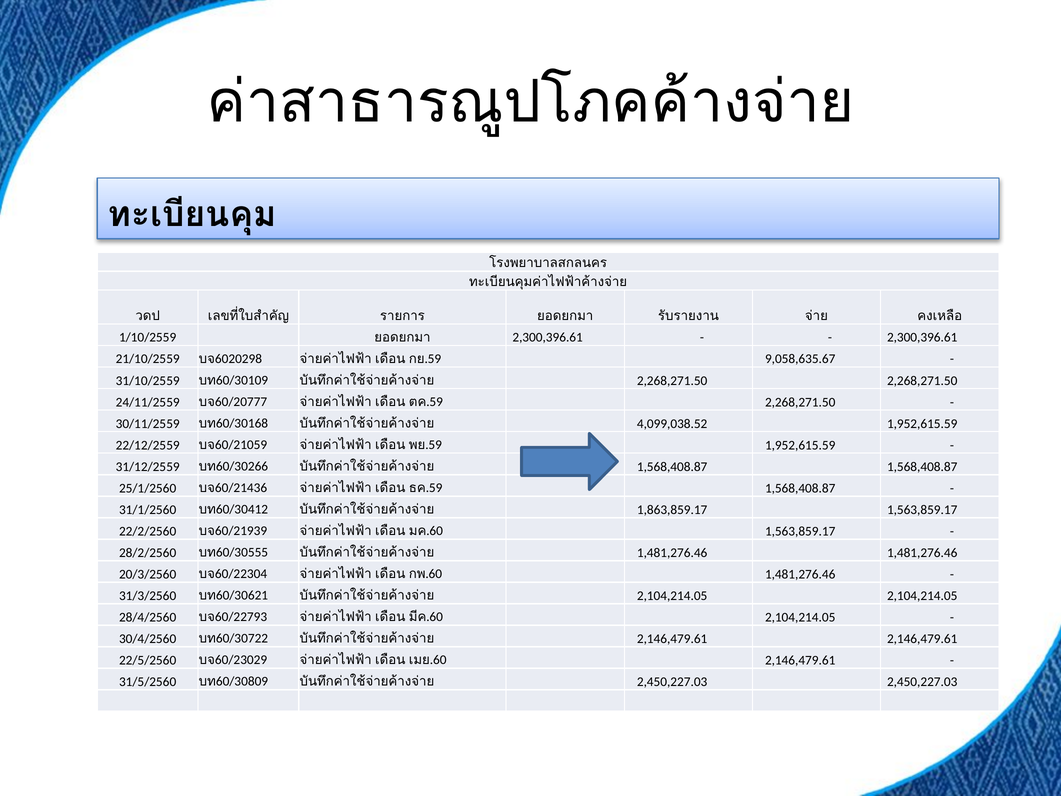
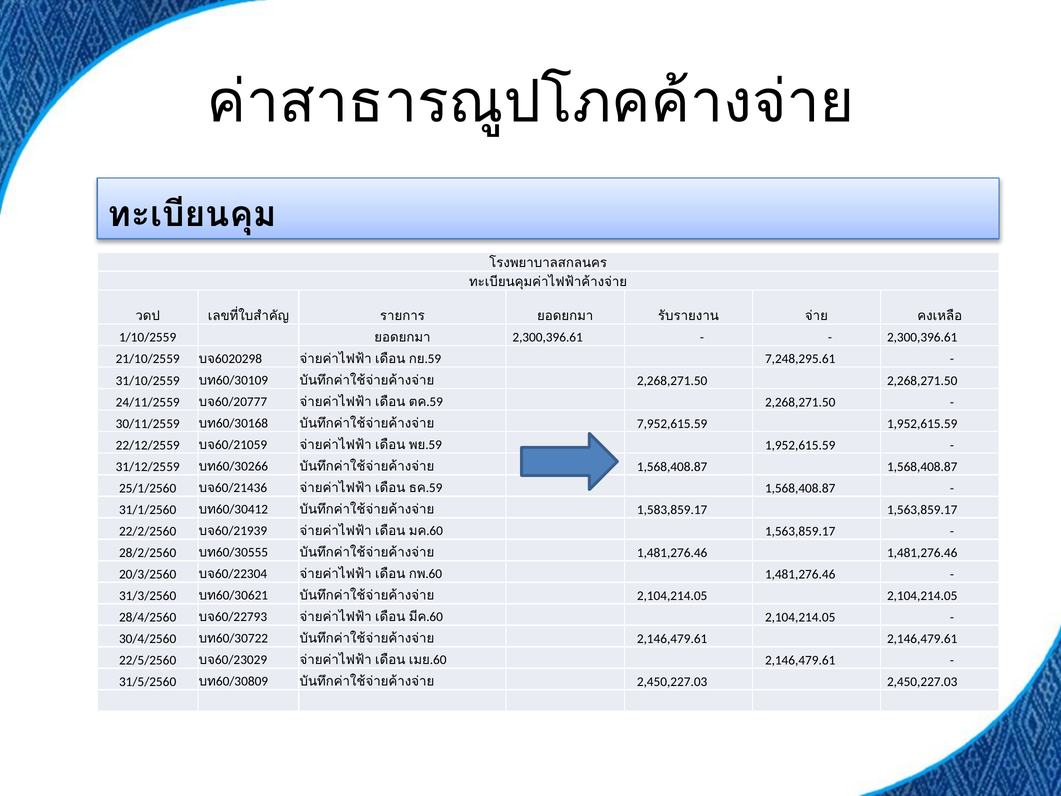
9,058,635.67: 9,058,635.67 -> 7,248,295.61
4,099,038.52: 4,099,038.52 -> 7,952,615.59
1,863,859.17: 1,863,859.17 -> 1,583,859.17
